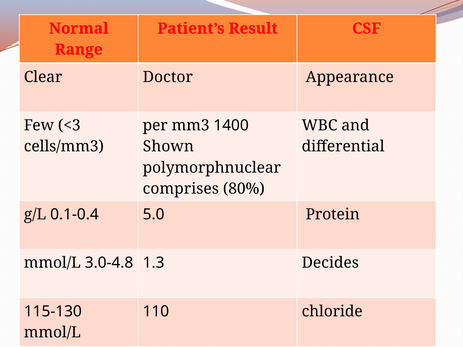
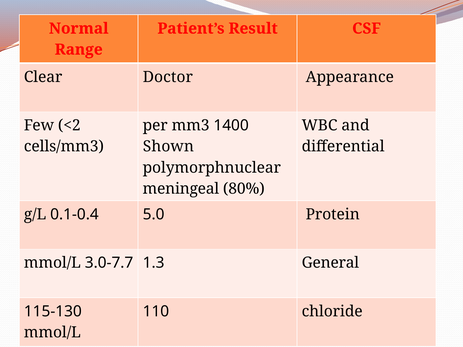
<3: <3 -> <2
comprises: comprises -> meningeal
Decides: Decides -> General
3.0-4.8: 3.0-4.8 -> 3.0-7.7
